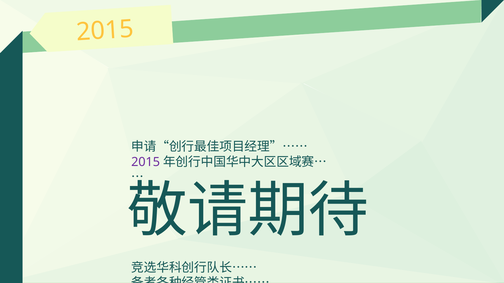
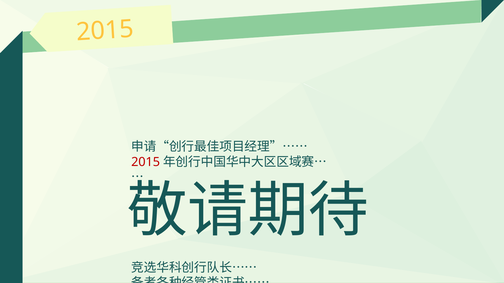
2015 at (146, 162) colour: purple -> red
